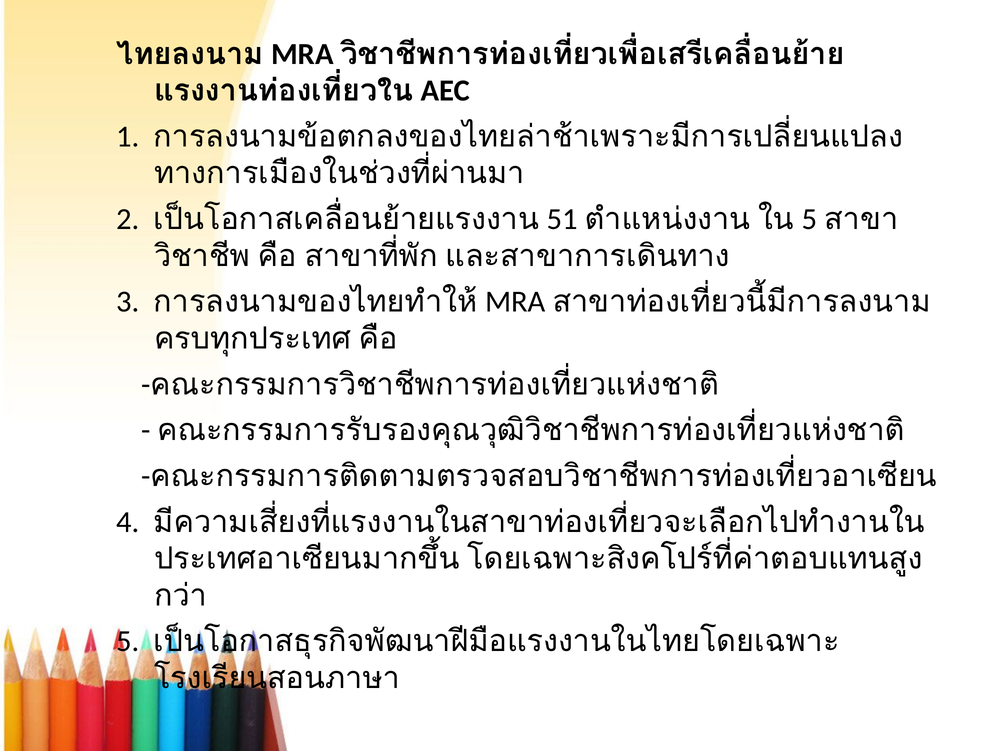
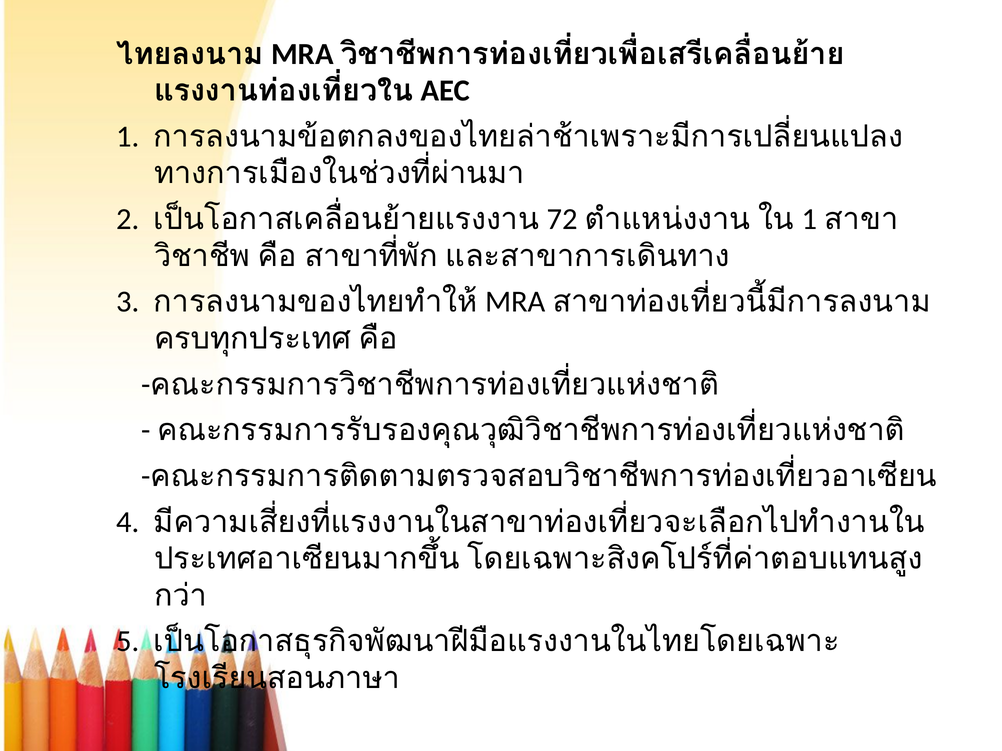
51: 51 -> 72
5 at (810, 219): 5 -> 1
